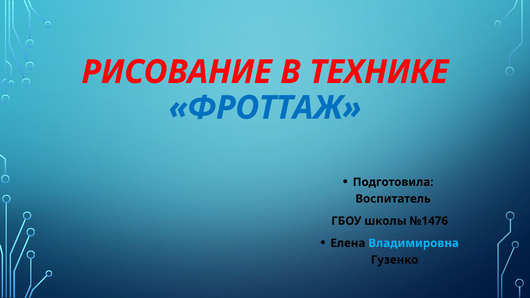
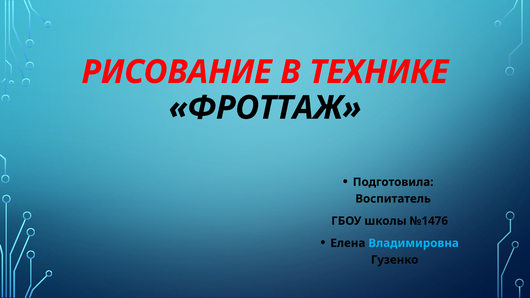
ФРОТТАЖ colour: blue -> black
